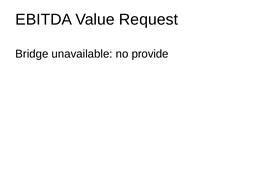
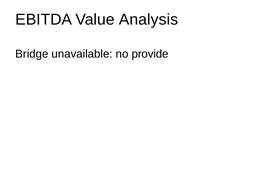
Request: Request -> Analysis
